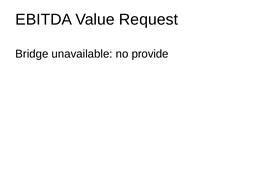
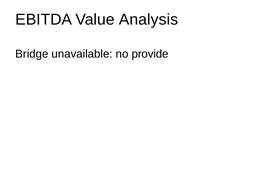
Request: Request -> Analysis
